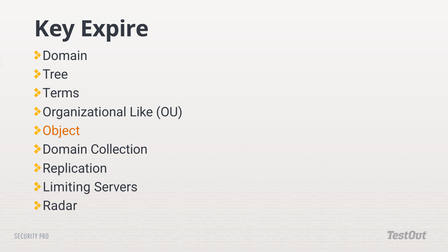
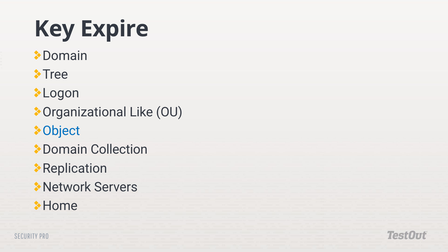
Terms: Terms -> Logon
Object colour: orange -> blue
Limiting: Limiting -> Network
Radar: Radar -> Home
